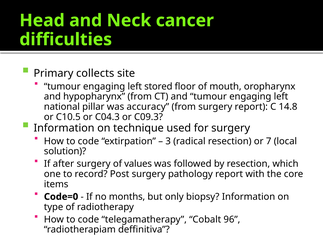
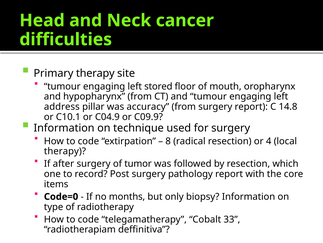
Primary collects: collects -> therapy
national: national -> address
C10.5: C10.5 -> C10.1
C04.3: C04.3 -> C04.9
C09.3: C09.3 -> C09.9
3: 3 -> 8
7: 7 -> 4
solution at (65, 151): solution -> therapy
values: values -> tumor
96: 96 -> 33
